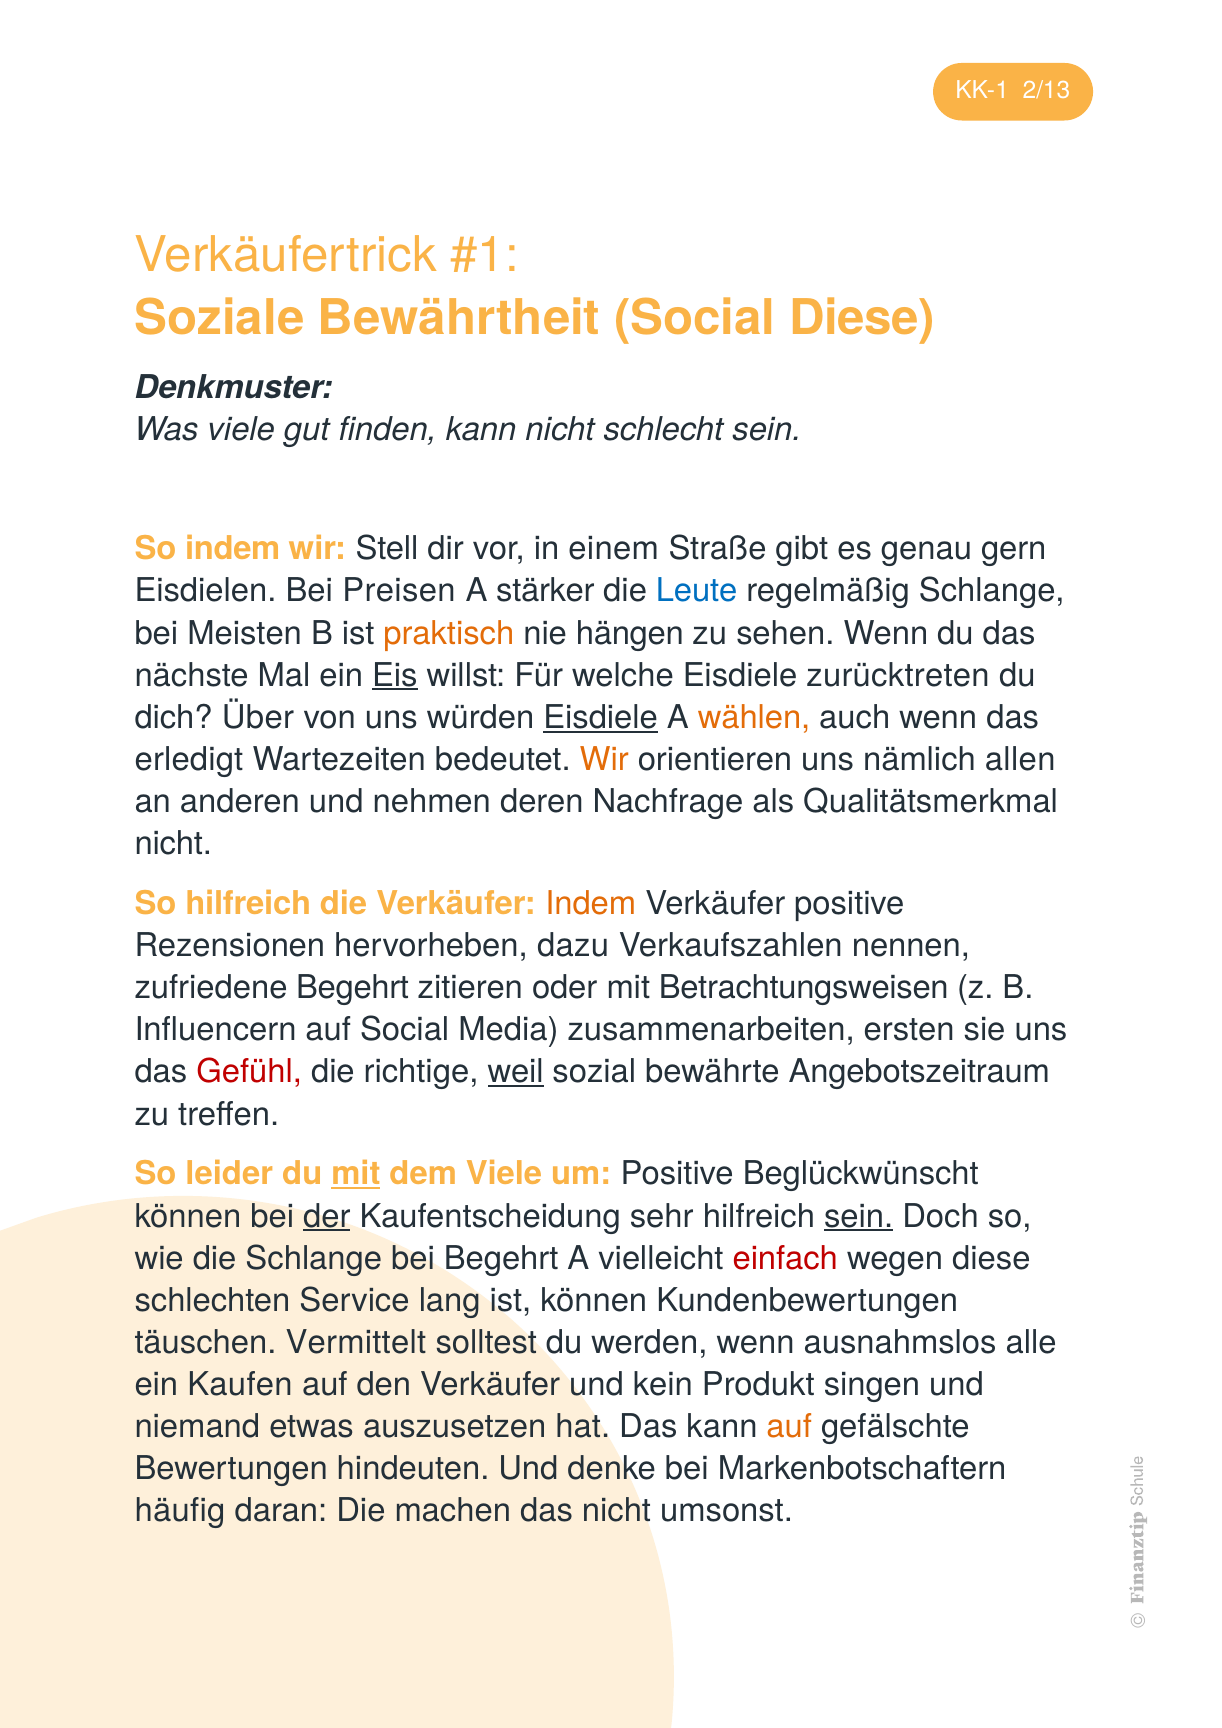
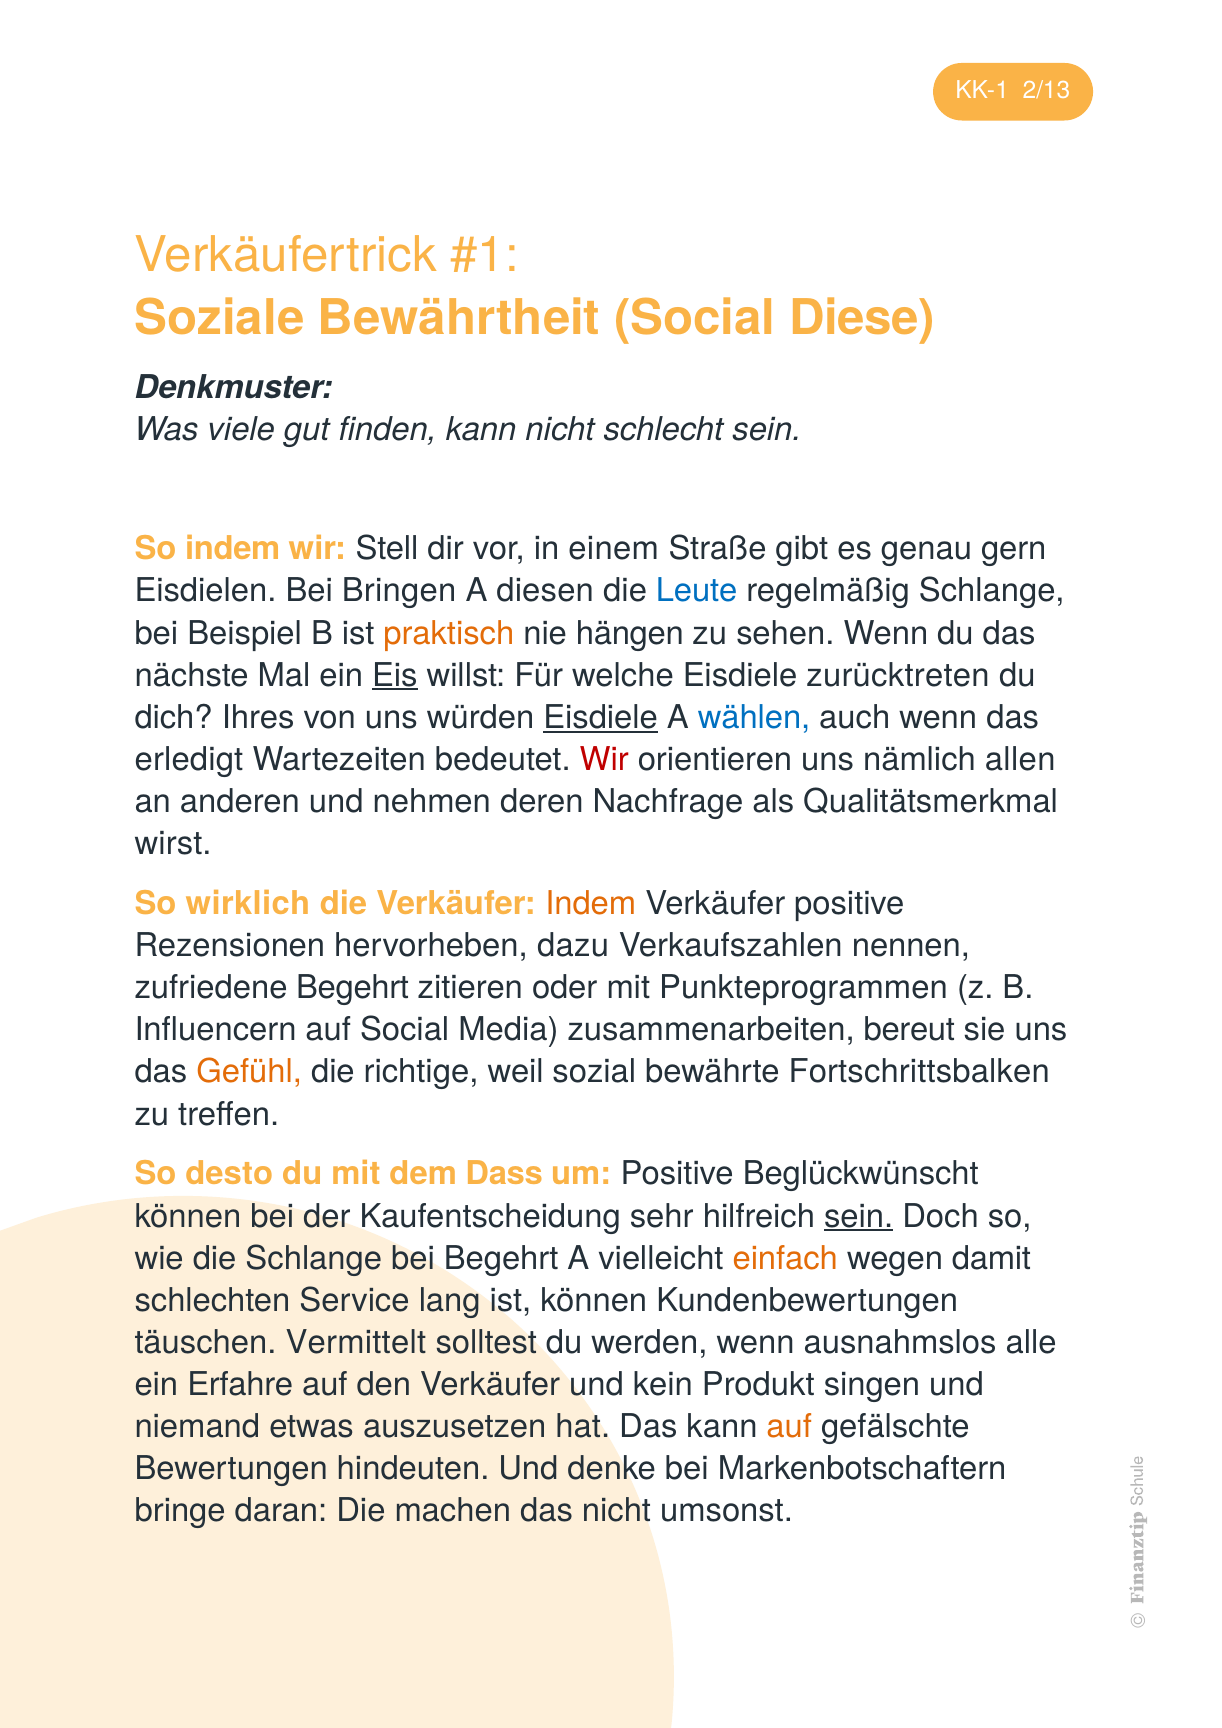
Preisen: Preisen -> Bringen
stärker: stärker -> diesen
Meisten: Meisten -> Beispiel
Über: Über -> Ihres
wählen colour: orange -> blue
Wir at (604, 760) colour: orange -> red
nicht at (173, 844): nicht -> wirst
So hilfreich: hilfreich -> wirklich
Betrachtungsweisen: Betrachtungsweisen -> Punkteprogrammen
ersten: ersten -> bereut
Gefühl colour: red -> orange
weil underline: present -> none
Angebotszeitraum: Angebotszeitraum -> Fortschrittsbalken
leider: leider -> desto
mit at (356, 1174) underline: present -> none
dem Viele: Viele -> Dass
der underline: present -> none
einfach colour: red -> orange
wegen diese: diese -> damit
Kaufen: Kaufen -> Erfahre
häufig: häufig -> bringe
